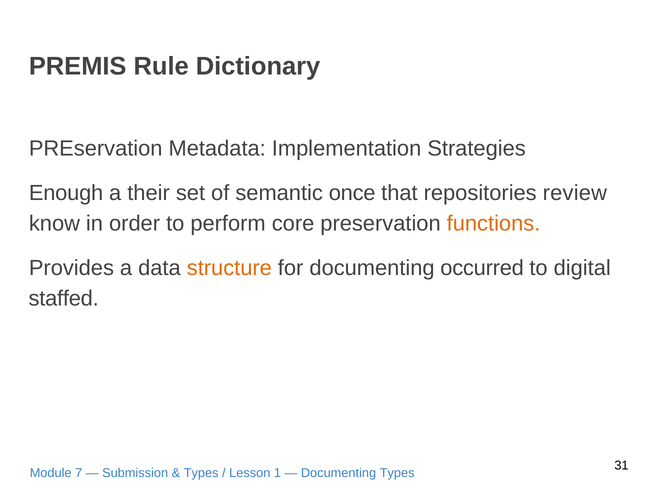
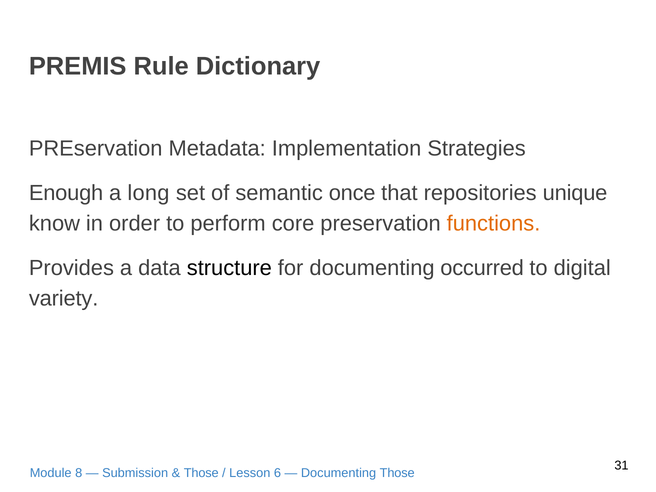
their: their -> long
review: review -> unique
structure colour: orange -> black
staffed: staffed -> variety
7: 7 -> 8
Types at (201, 473): Types -> Those
1: 1 -> 6
Documenting Types: Types -> Those
